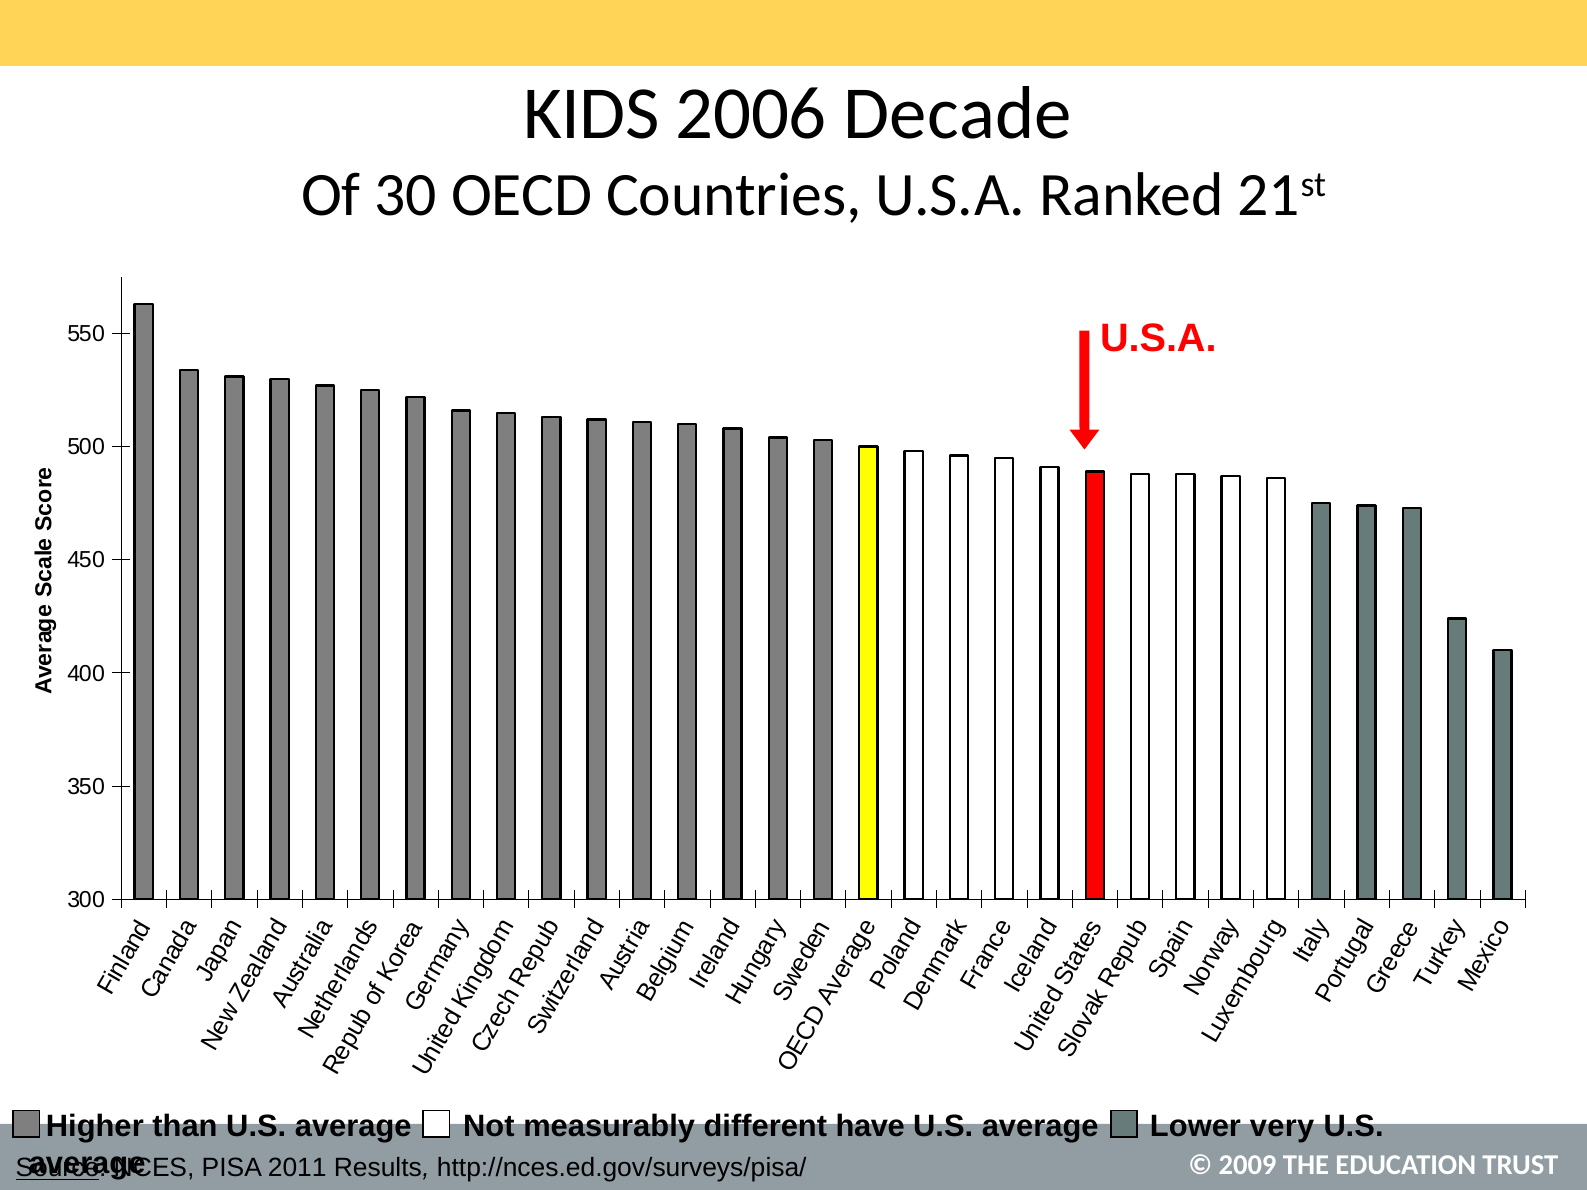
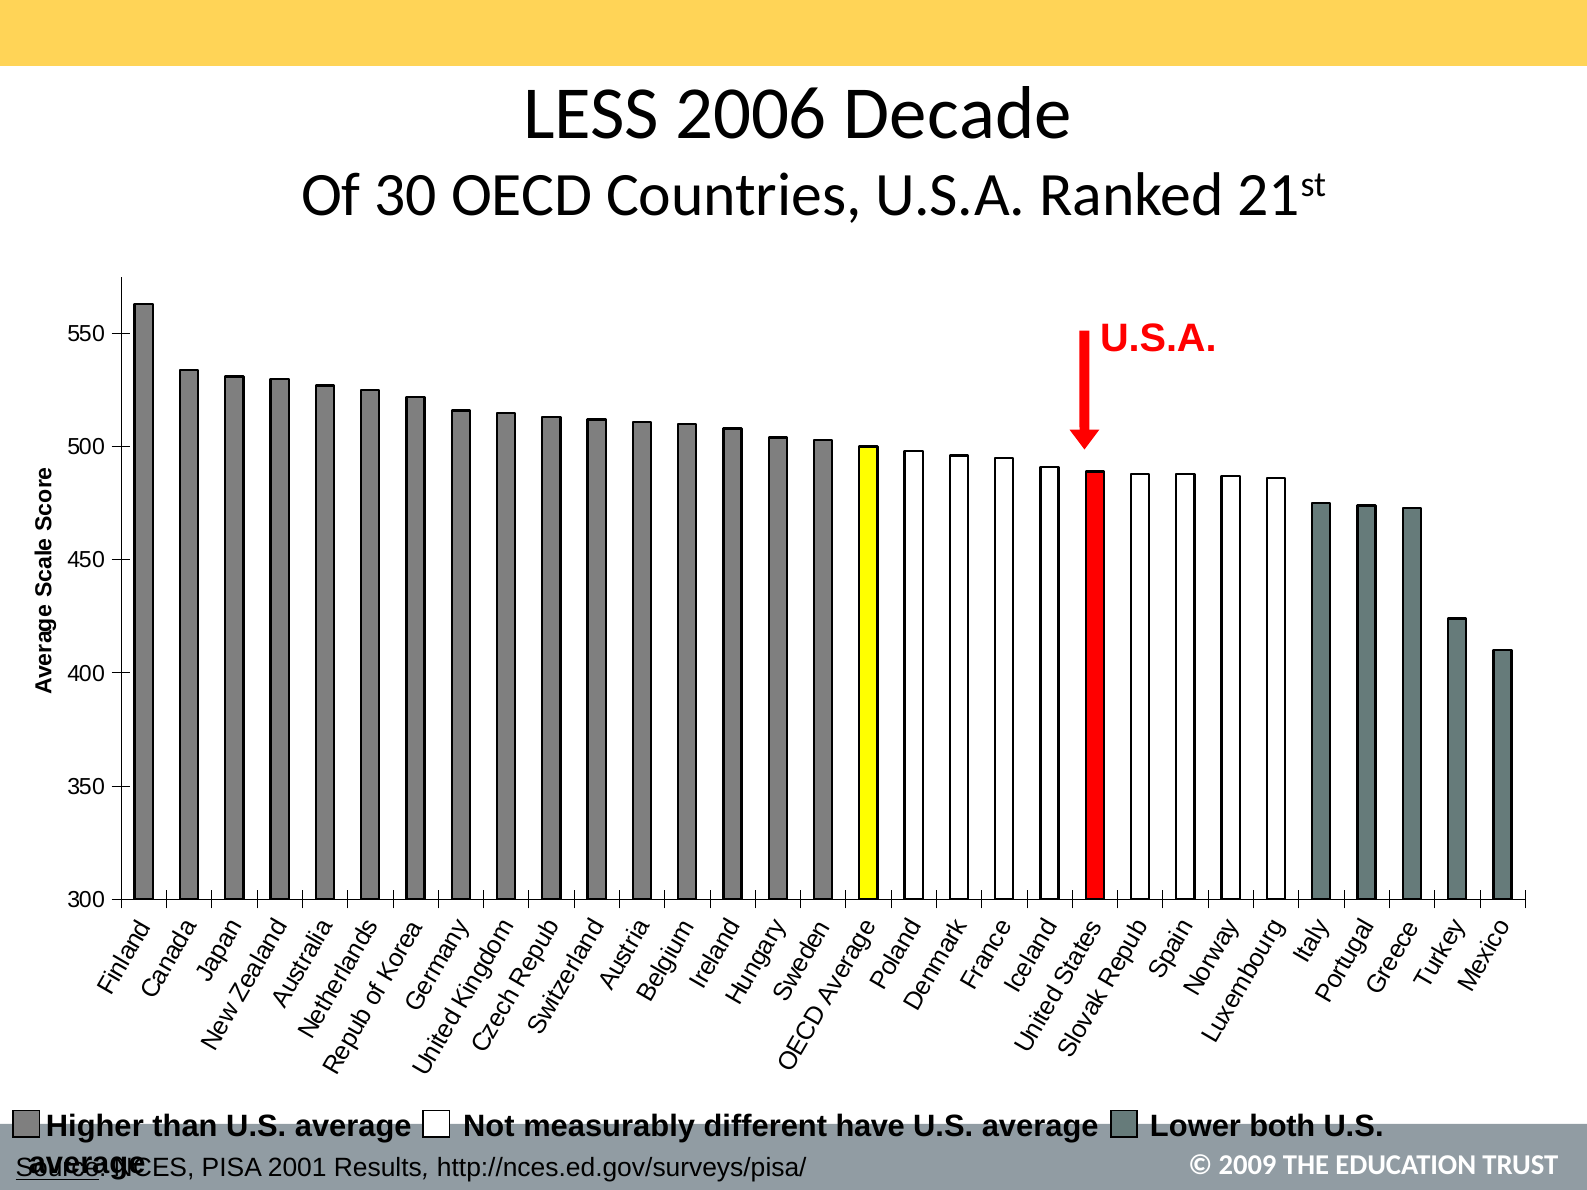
KIDS: KIDS -> LESS
very: very -> both
2011: 2011 -> 2001
